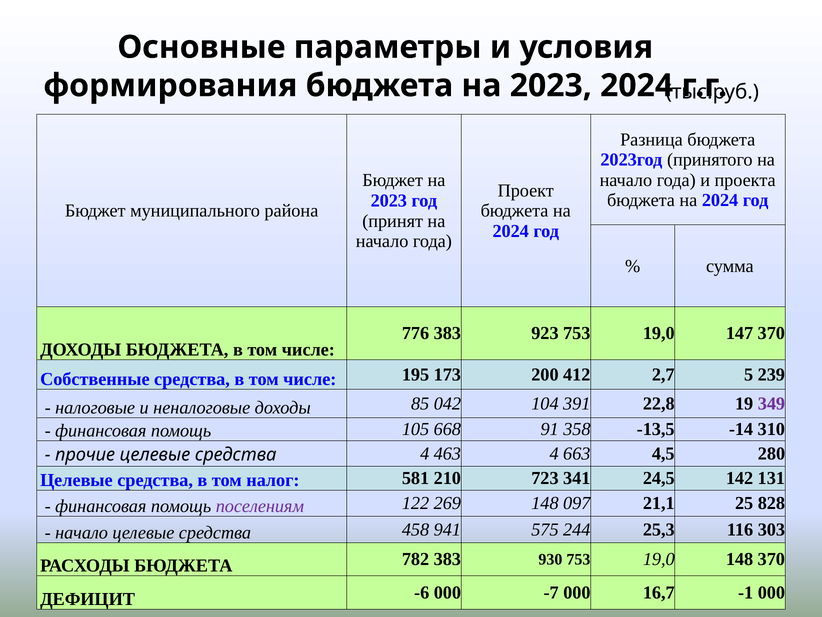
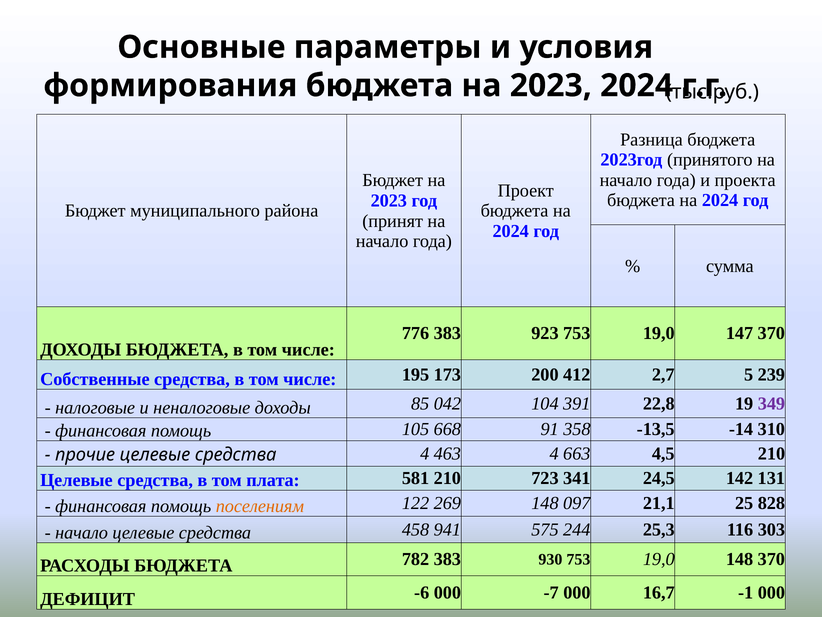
4,5 280: 280 -> 210
налог: налог -> плата
поселениям colour: purple -> orange
